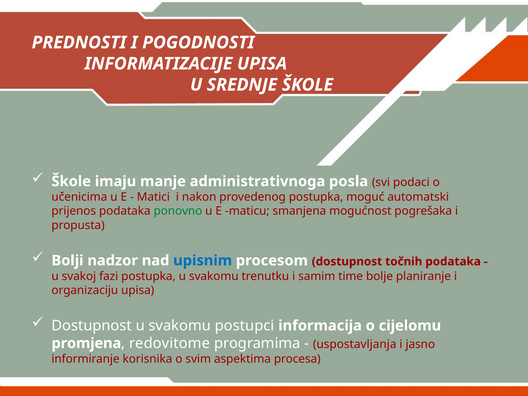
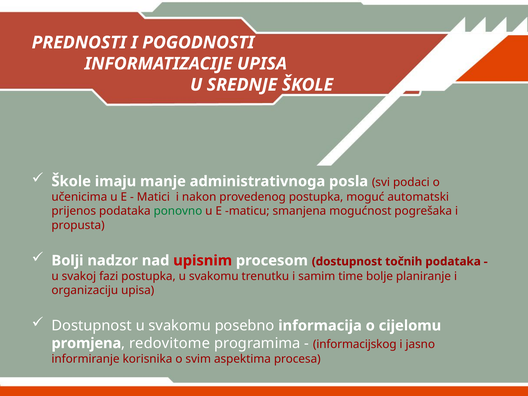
upisnim colour: blue -> red
postupci: postupci -> posebno
uspostavljanja: uspostavljanja -> informacijskog
